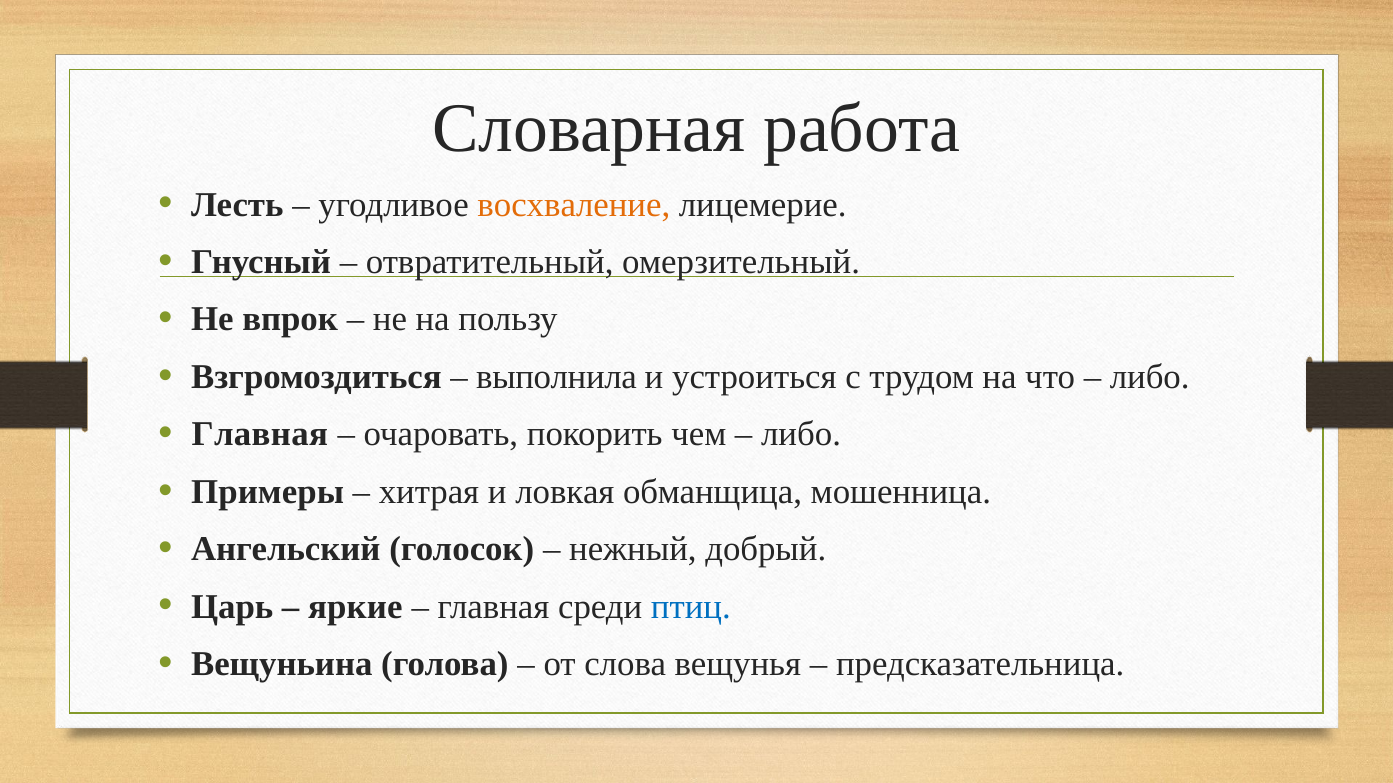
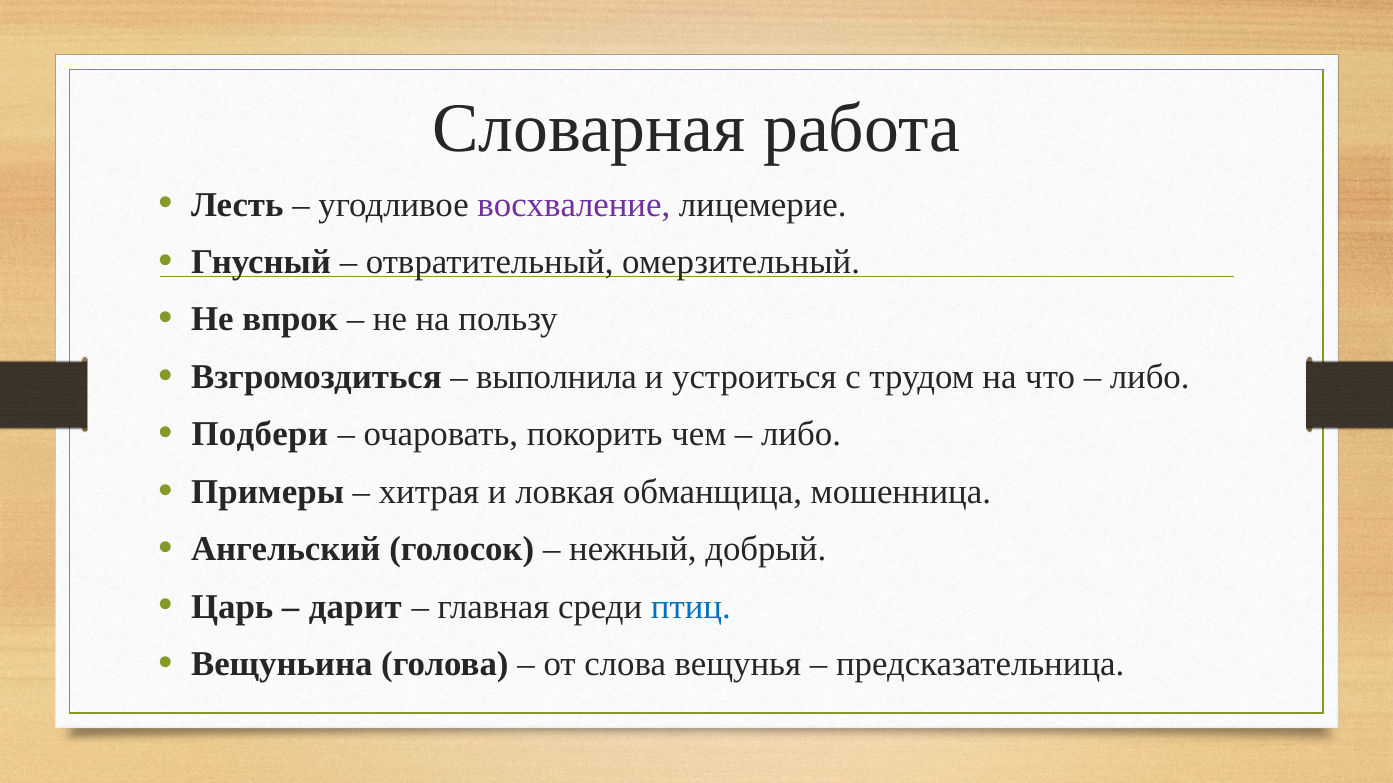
восхваление colour: orange -> purple
Главная at (260, 435): Главная -> Подбери
яркие: яркие -> дарит
